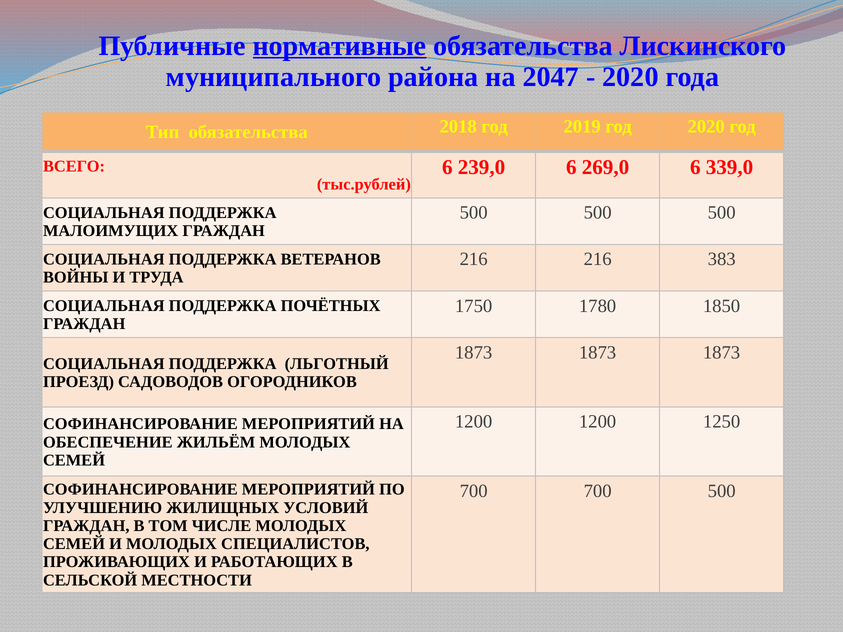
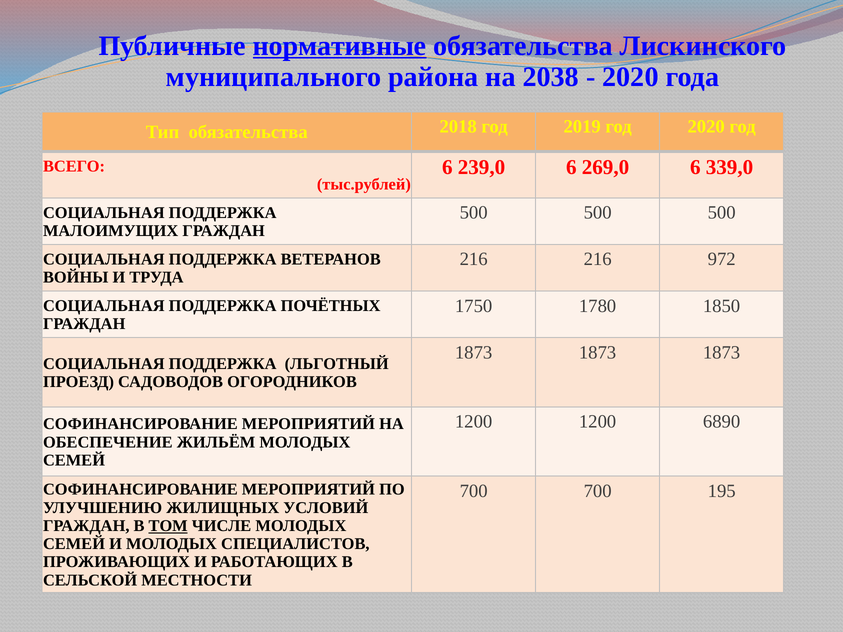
2047: 2047 -> 2038
383: 383 -> 972
1250: 1250 -> 6890
700 500: 500 -> 195
ТОМ underline: none -> present
